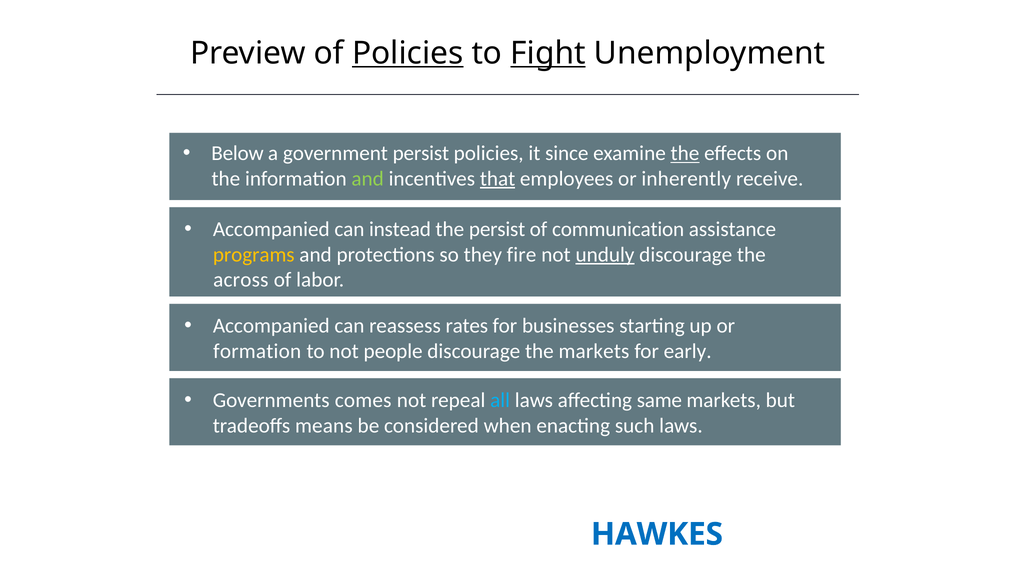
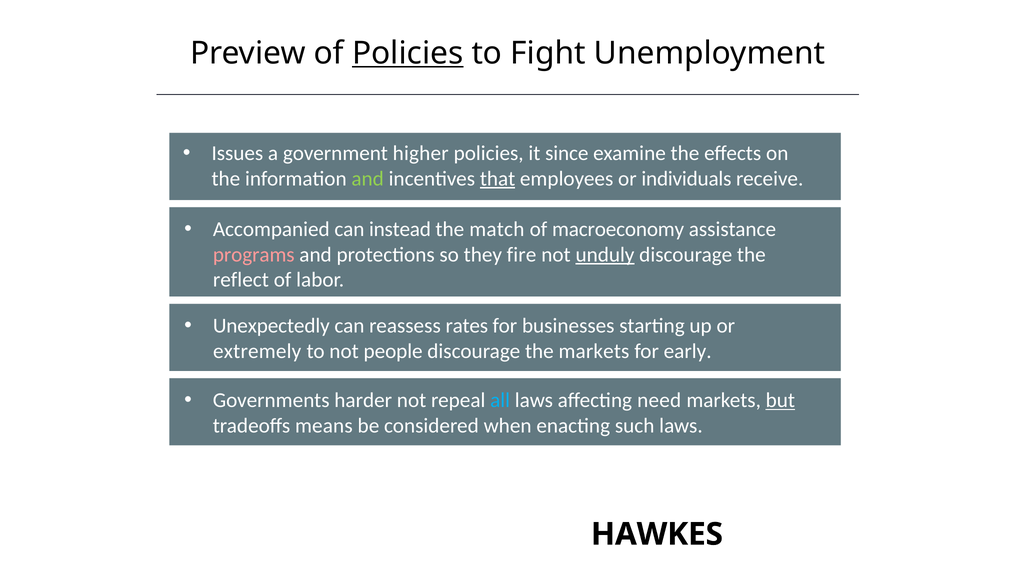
Fight underline: present -> none
Below: Below -> Issues
government persist: persist -> higher
the at (685, 153) underline: present -> none
inherently: inherently -> individuals
the persist: persist -> match
communication: communication -> macroeconomy
programs colour: yellow -> pink
across: across -> reflect
Accompanied at (271, 326): Accompanied -> Unexpectedly
formation: formation -> extremely
comes: comes -> harder
same: same -> need
but underline: none -> present
HAWKES colour: blue -> black
